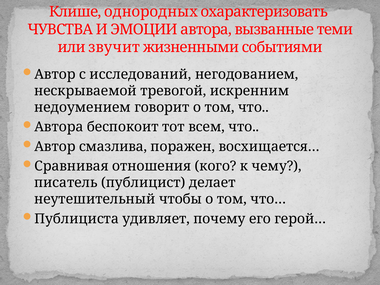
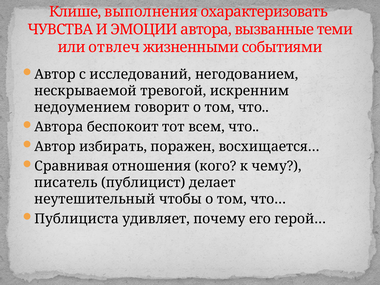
однородных: однородных -> выполнения
звучит: звучит -> отвлеч
смазлива: смазлива -> избирать
